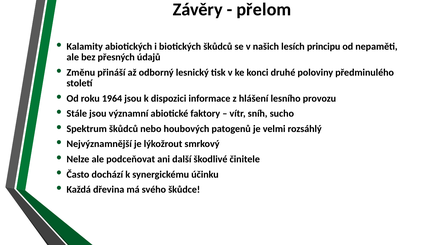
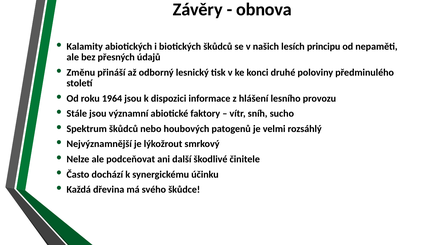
přelom: přelom -> obnova
